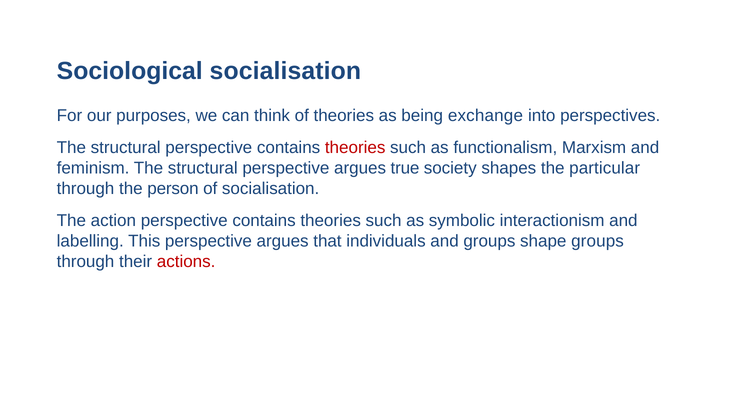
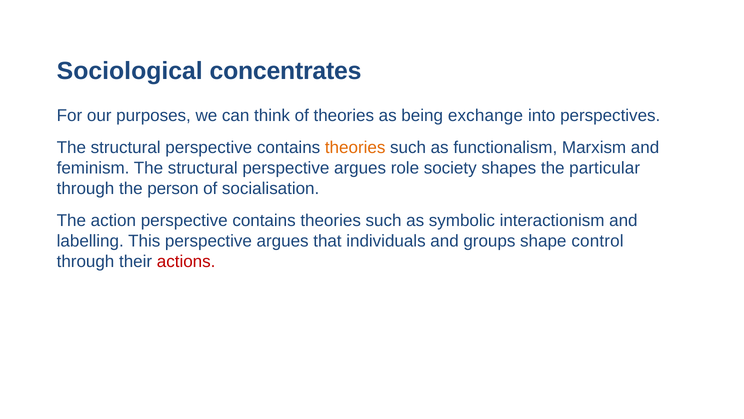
Sociological socialisation: socialisation -> concentrates
theories at (355, 147) colour: red -> orange
true: true -> role
shape groups: groups -> control
